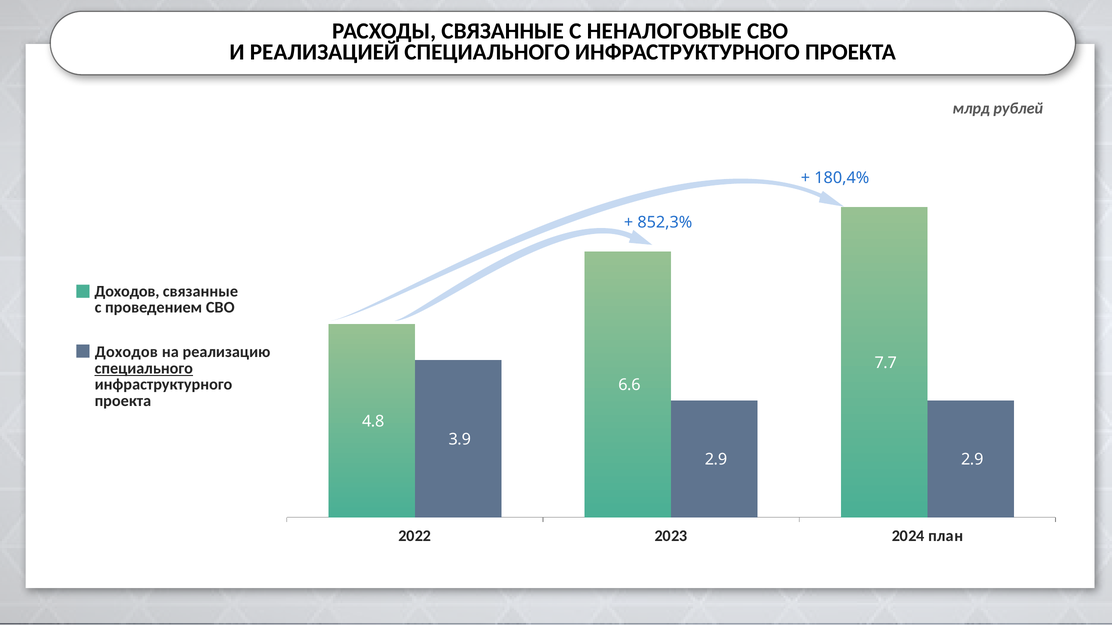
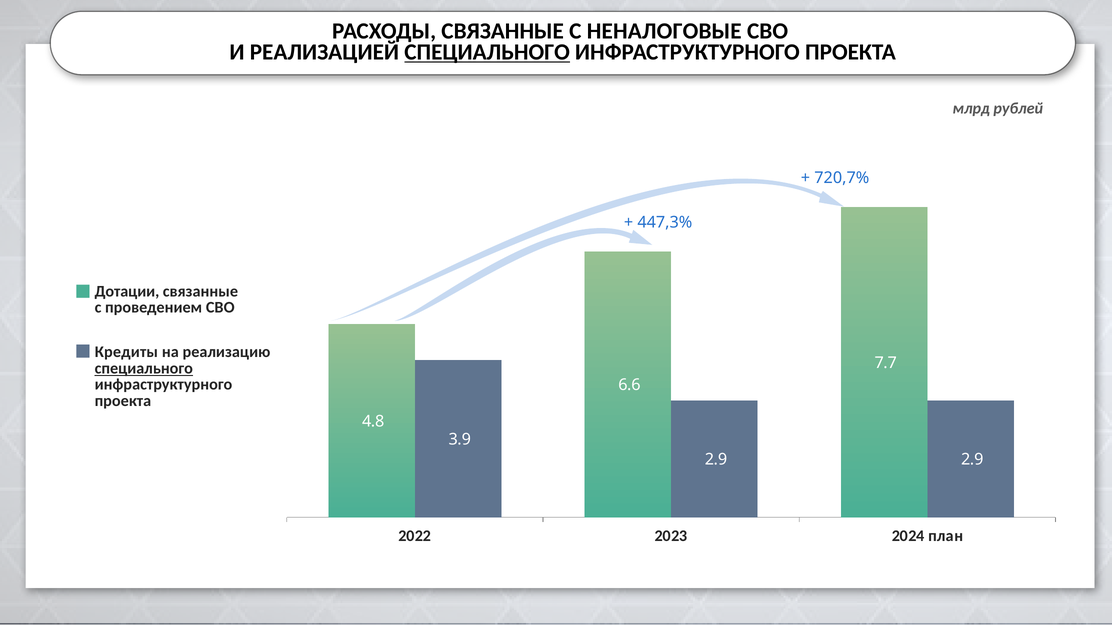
СПЕЦИАЛЬНОГО at (487, 52) underline: none -> present
180,4%: 180,4% -> 720,7%
852,3%: 852,3% -> 447,3%
Доходов at (127, 292): Доходов -> Дотации
Доходов at (126, 352): Доходов -> Кредиты
